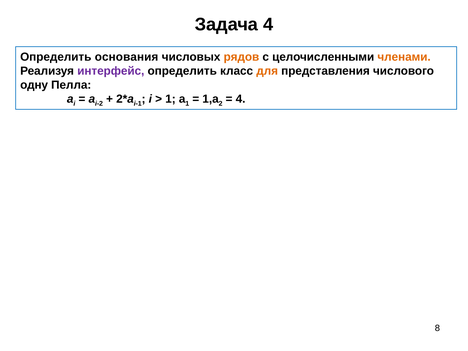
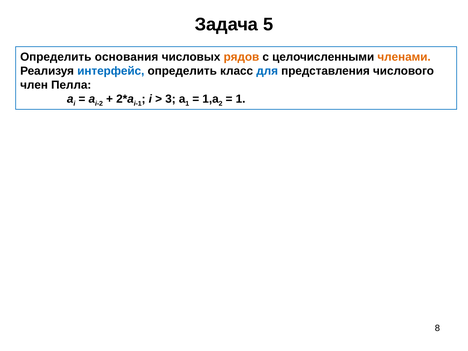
Задача 4: 4 -> 5
интерфейс colour: purple -> blue
для colour: orange -> blue
одну: одну -> член
1 at (170, 99): 1 -> 3
4 at (241, 99): 4 -> 1
